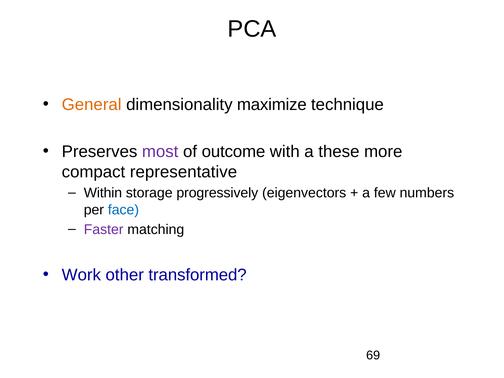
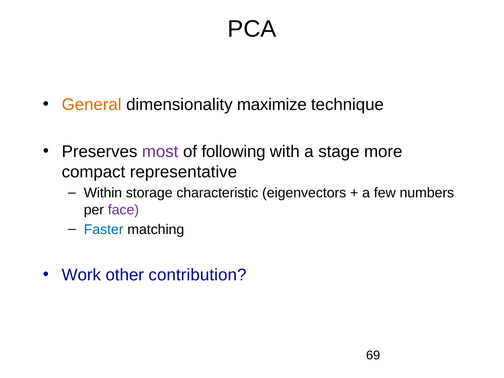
outcome: outcome -> following
these: these -> stage
progressively: progressively -> characteristic
face colour: blue -> purple
Faster colour: purple -> blue
transformed: transformed -> contribution
